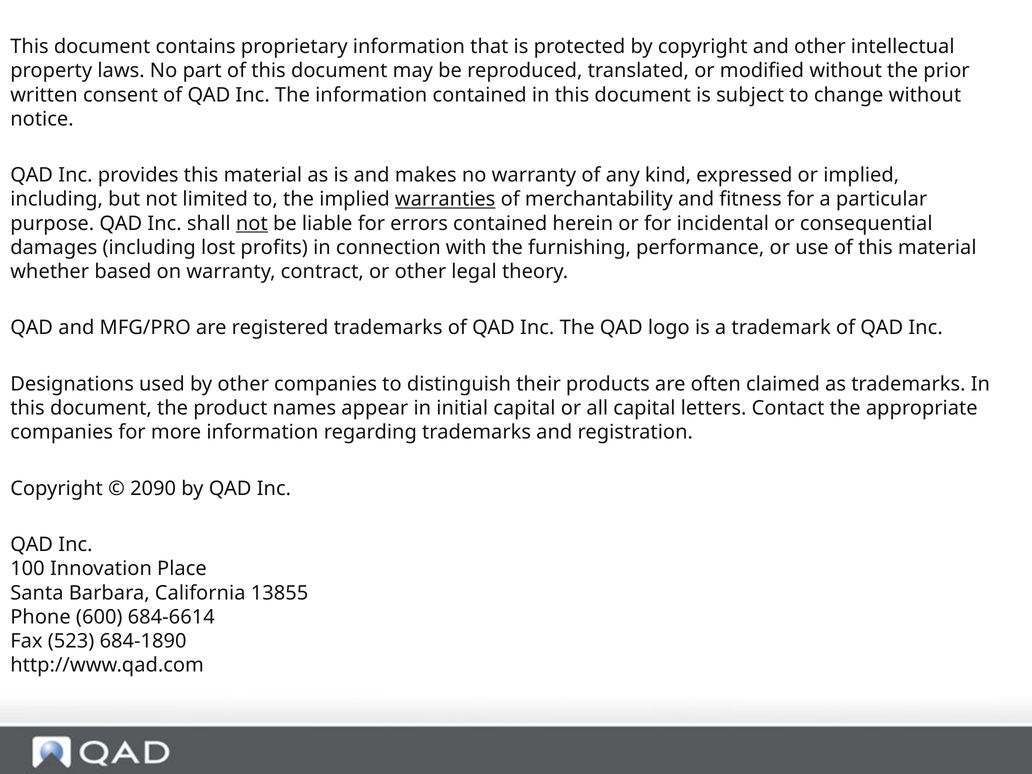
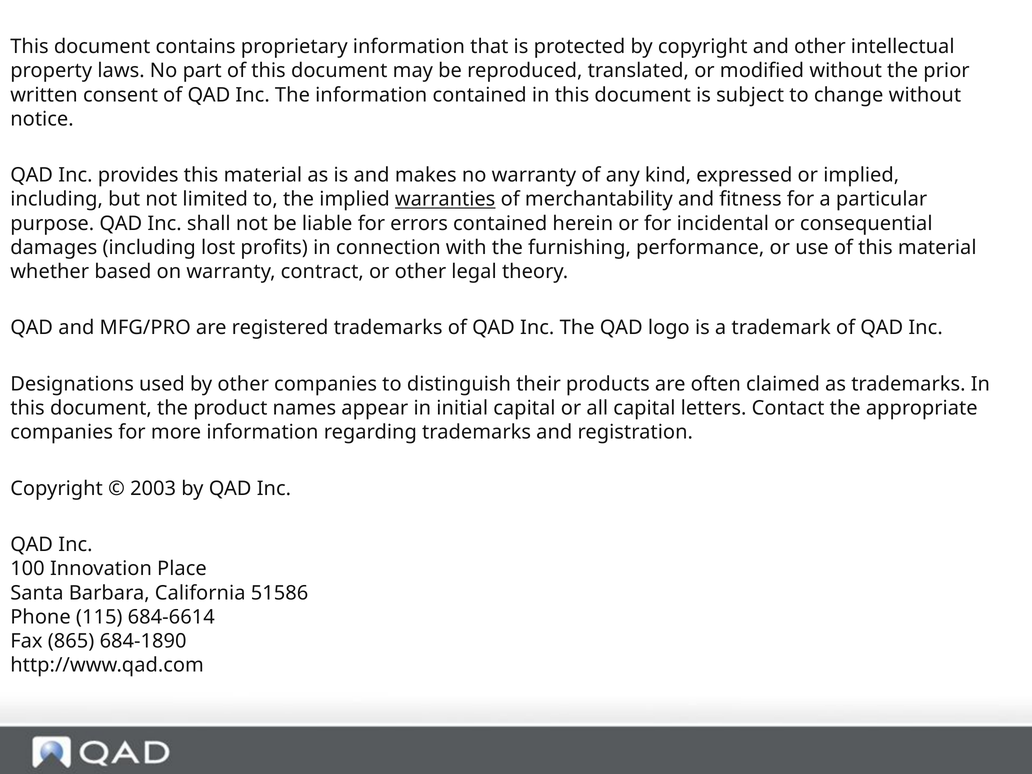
not at (252, 223) underline: present -> none
2090: 2090 -> 2003
13855: 13855 -> 51586
600: 600 -> 115
523: 523 -> 865
